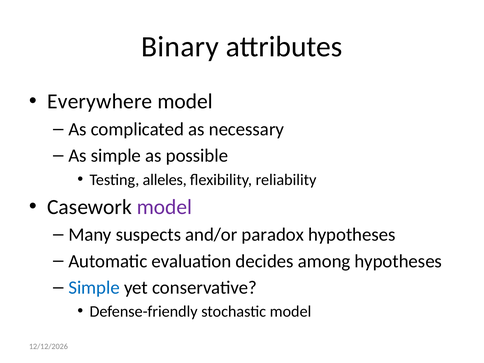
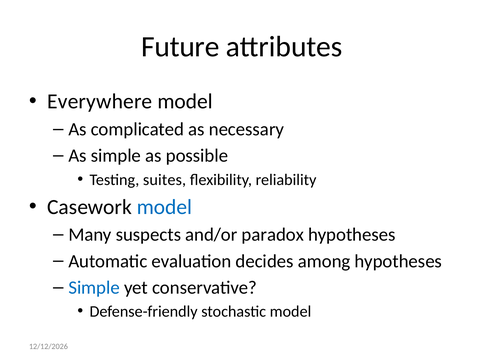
Binary: Binary -> Future
alleles: alleles -> suites
model at (164, 207) colour: purple -> blue
